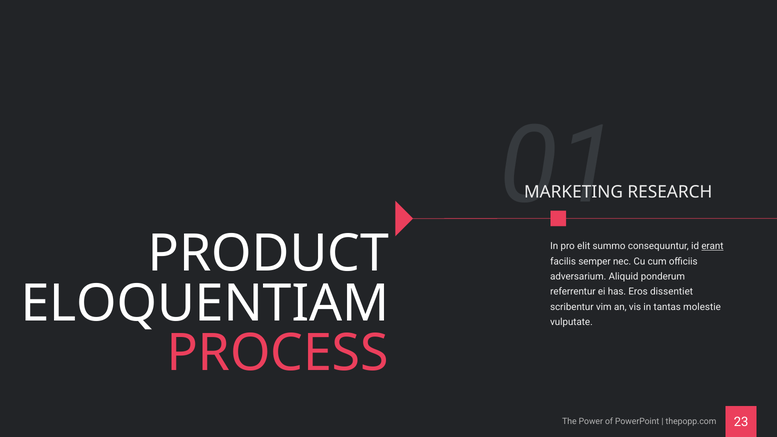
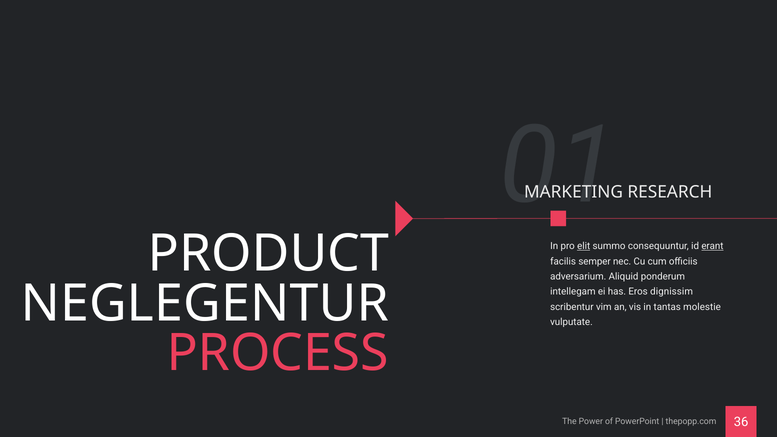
elit underline: none -> present
referrentur: referrentur -> intellegam
dissentiet: dissentiet -> dignissim
ELOQUENTIAM: ELOQUENTIAM -> NEGLEGENTUR
23: 23 -> 36
